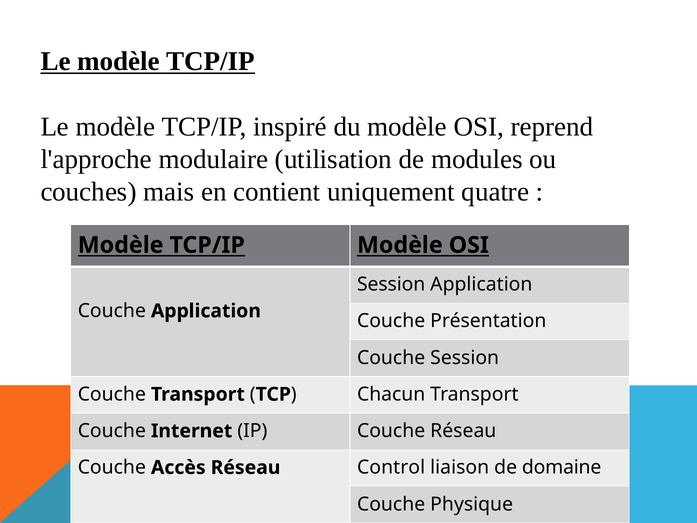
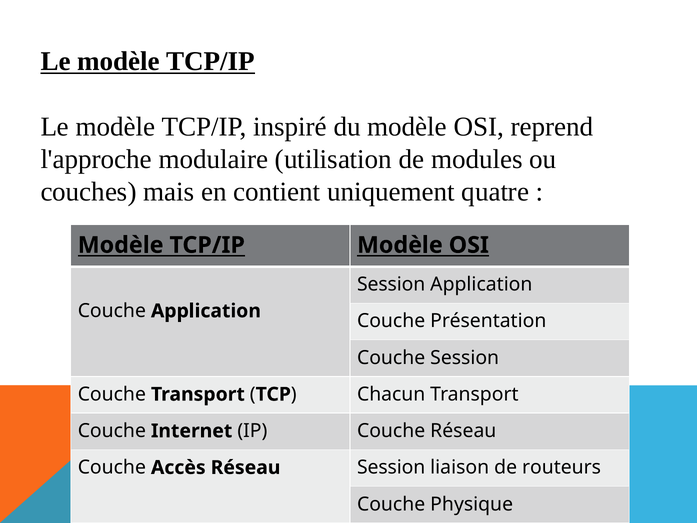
Réseau Control: Control -> Session
domaine: domaine -> routeurs
